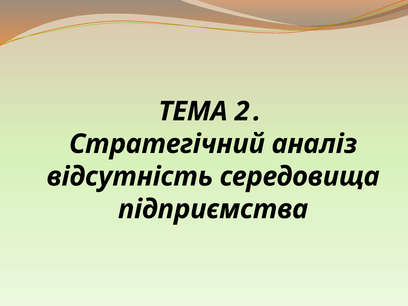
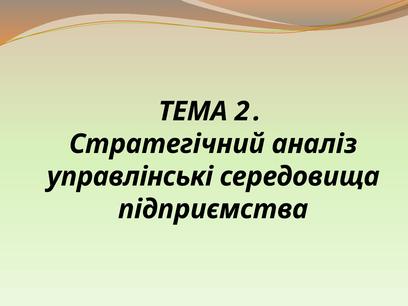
відсутність: відсутність -> управлінські
